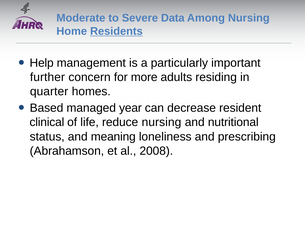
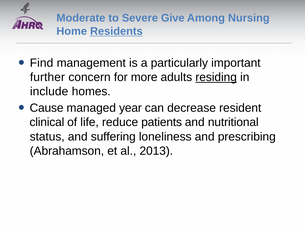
Data: Data -> Give
Help: Help -> Find
residing underline: none -> present
quarter: quarter -> include
Based: Based -> Cause
reduce nursing: nursing -> patients
meaning: meaning -> suffering
2008: 2008 -> 2013
